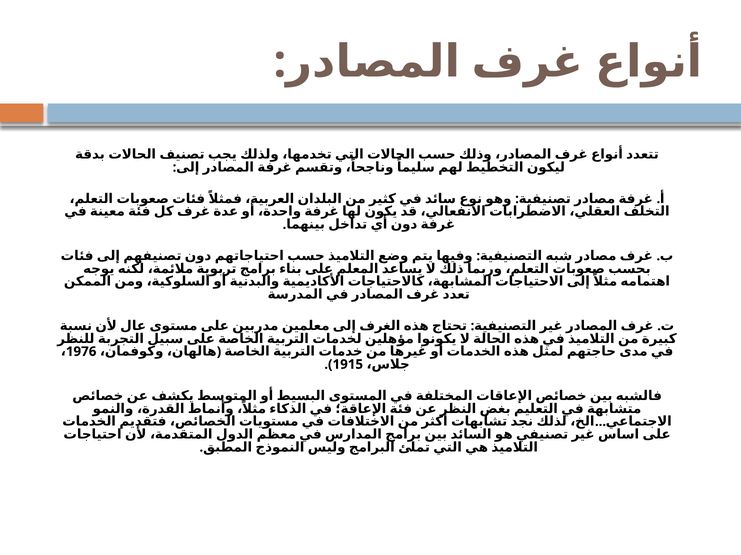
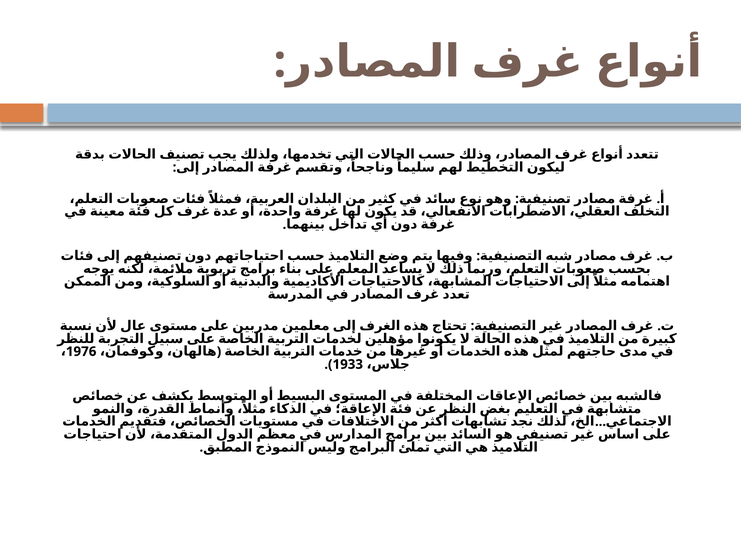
1915: 1915 -> 1933
